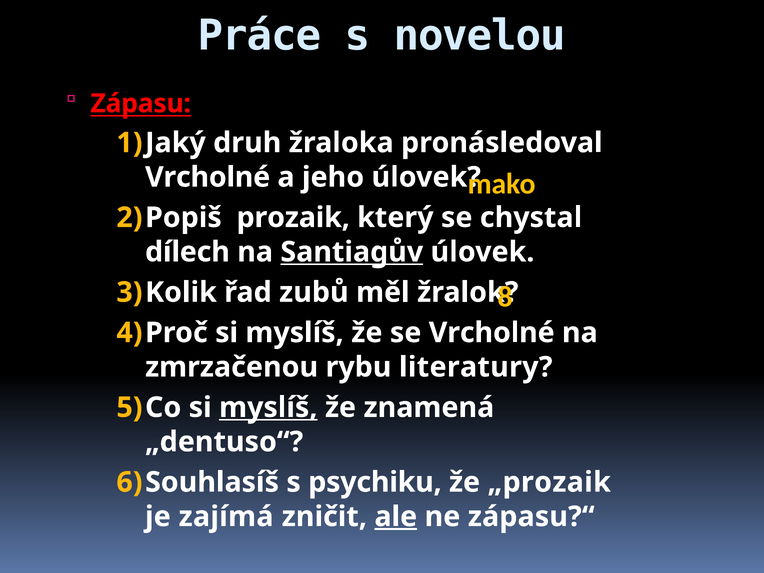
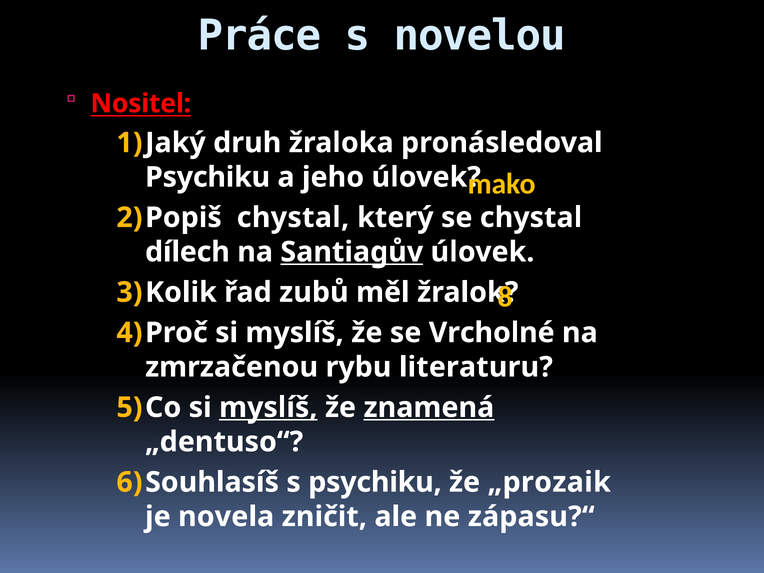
Zápasu: Zápasu -> Nositel
Vrcholné at (208, 177): Vrcholné -> Psychiku
prozaik at (293, 218): prozaik -> chystal
literatury: literatury -> literaturu
znamená underline: none -> present
zajímá: zajímá -> novela
ale underline: present -> none
